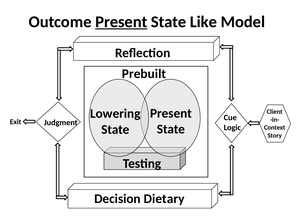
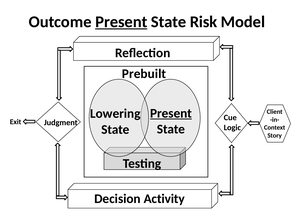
Like: Like -> Risk
Present at (171, 113) underline: none -> present
Dietary: Dietary -> Activity
